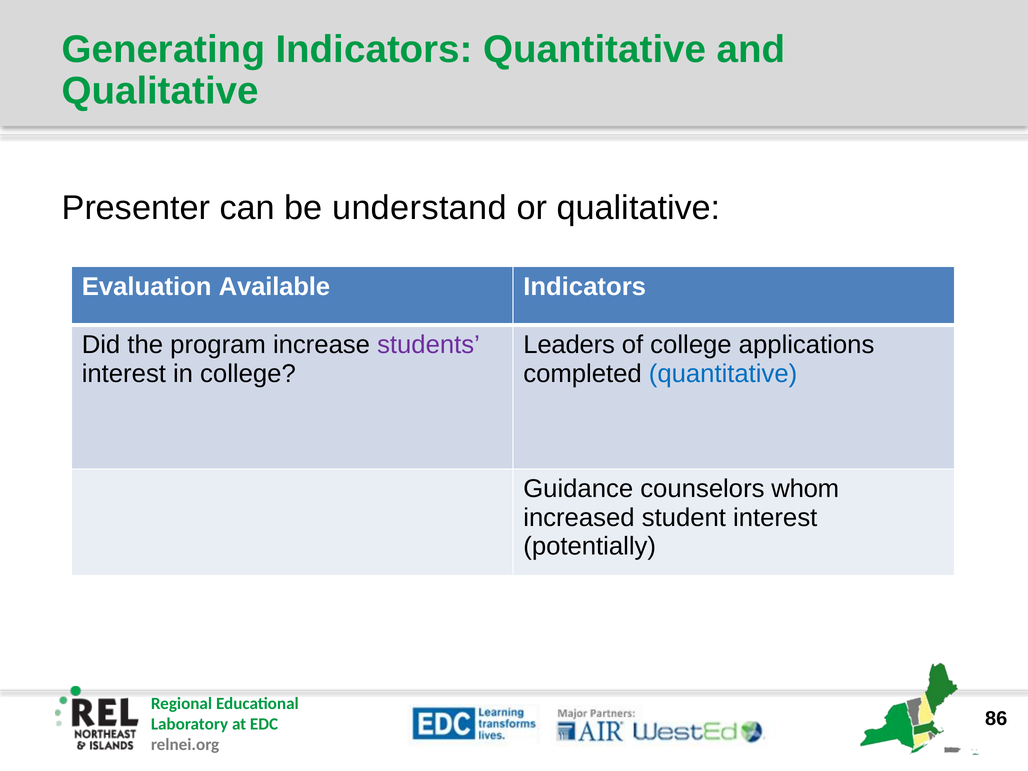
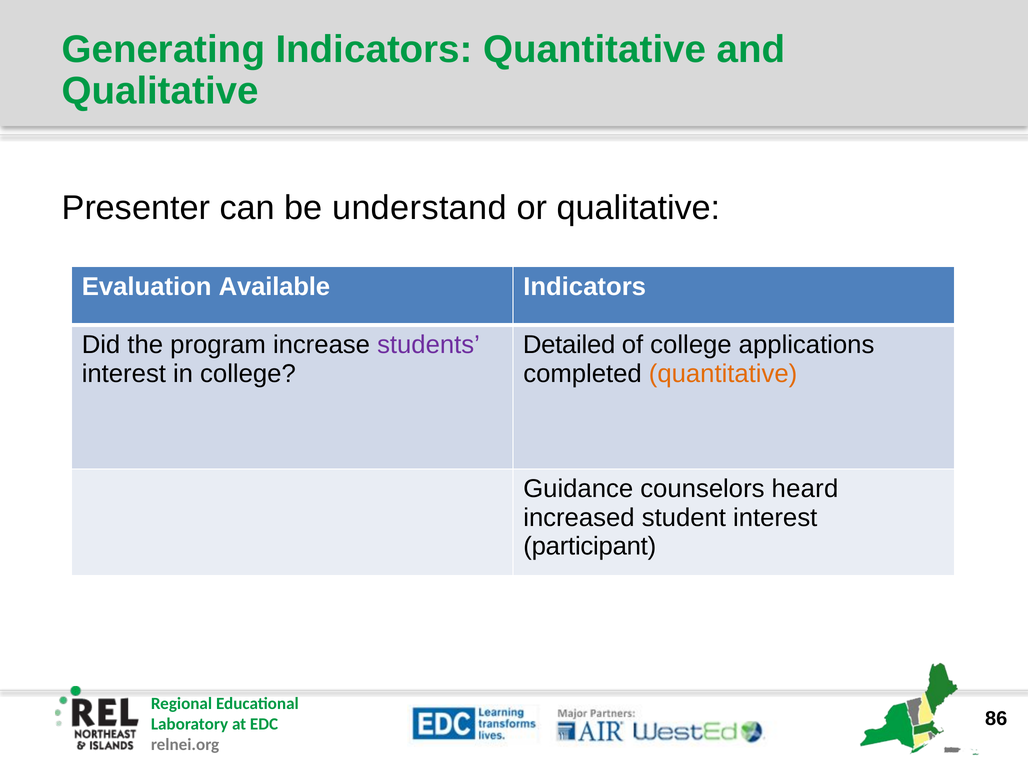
Leaders: Leaders -> Detailed
quantitative at (723, 374) colour: blue -> orange
whom: whom -> heard
potentially: potentially -> participant
